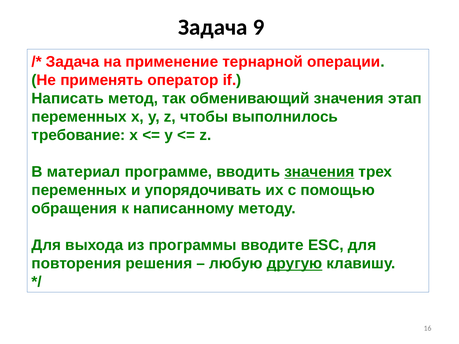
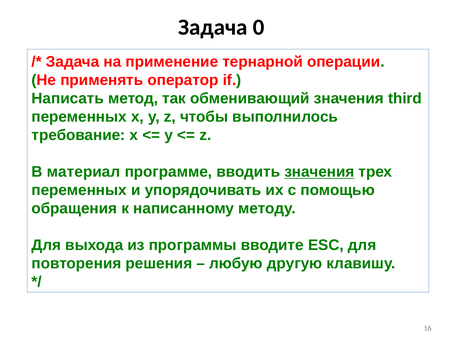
9: 9 -> 0
этап: этап -> third
другую underline: present -> none
